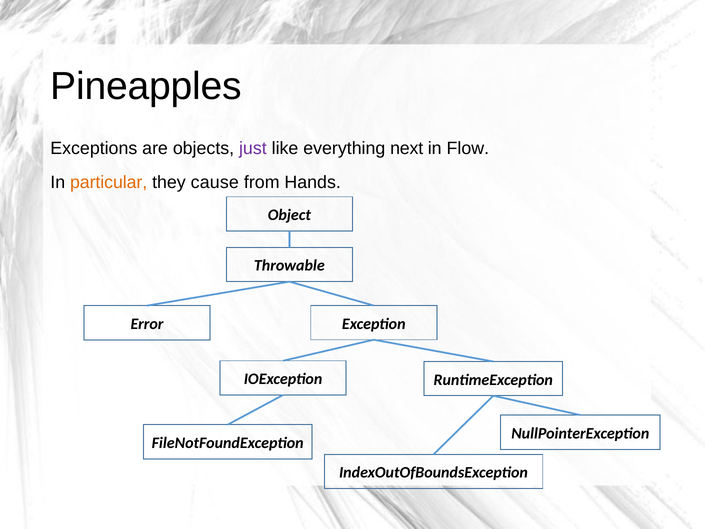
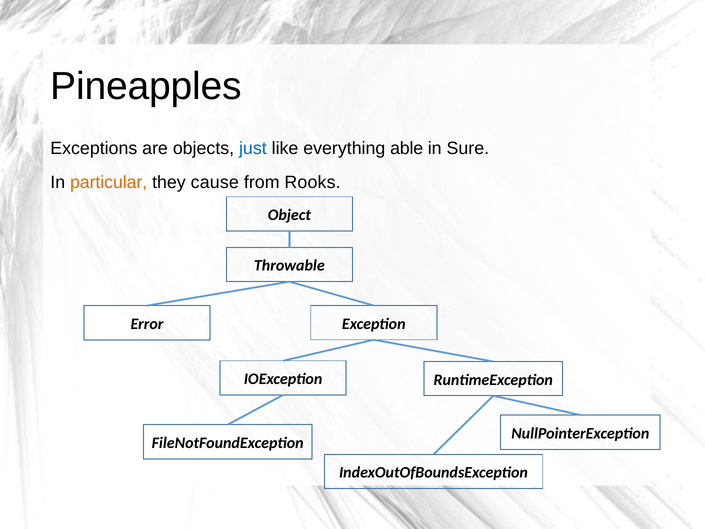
just colour: purple -> blue
next: next -> able
Flow: Flow -> Sure
Hands: Hands -> Rooks
